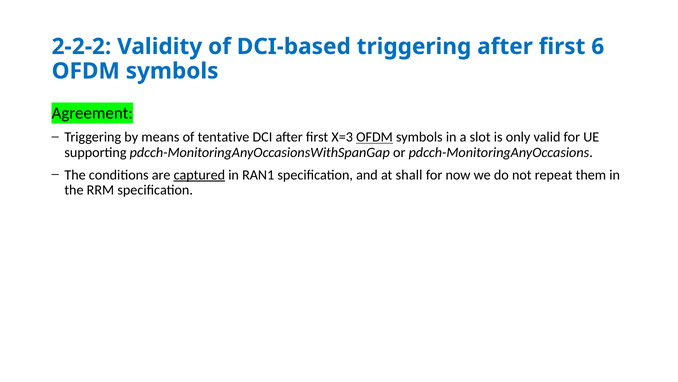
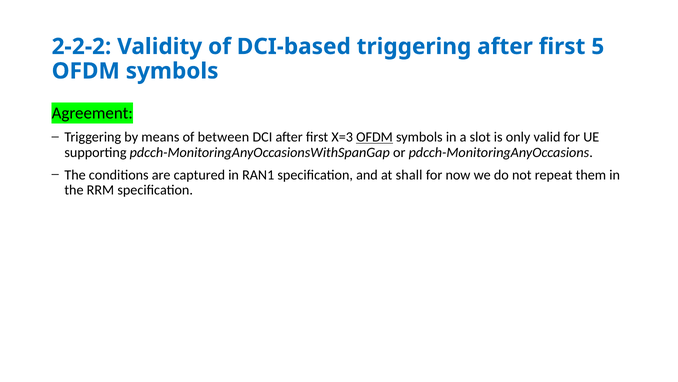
6: 6 -> 5
tentative: tentative -> between
captured underline: present -> none
